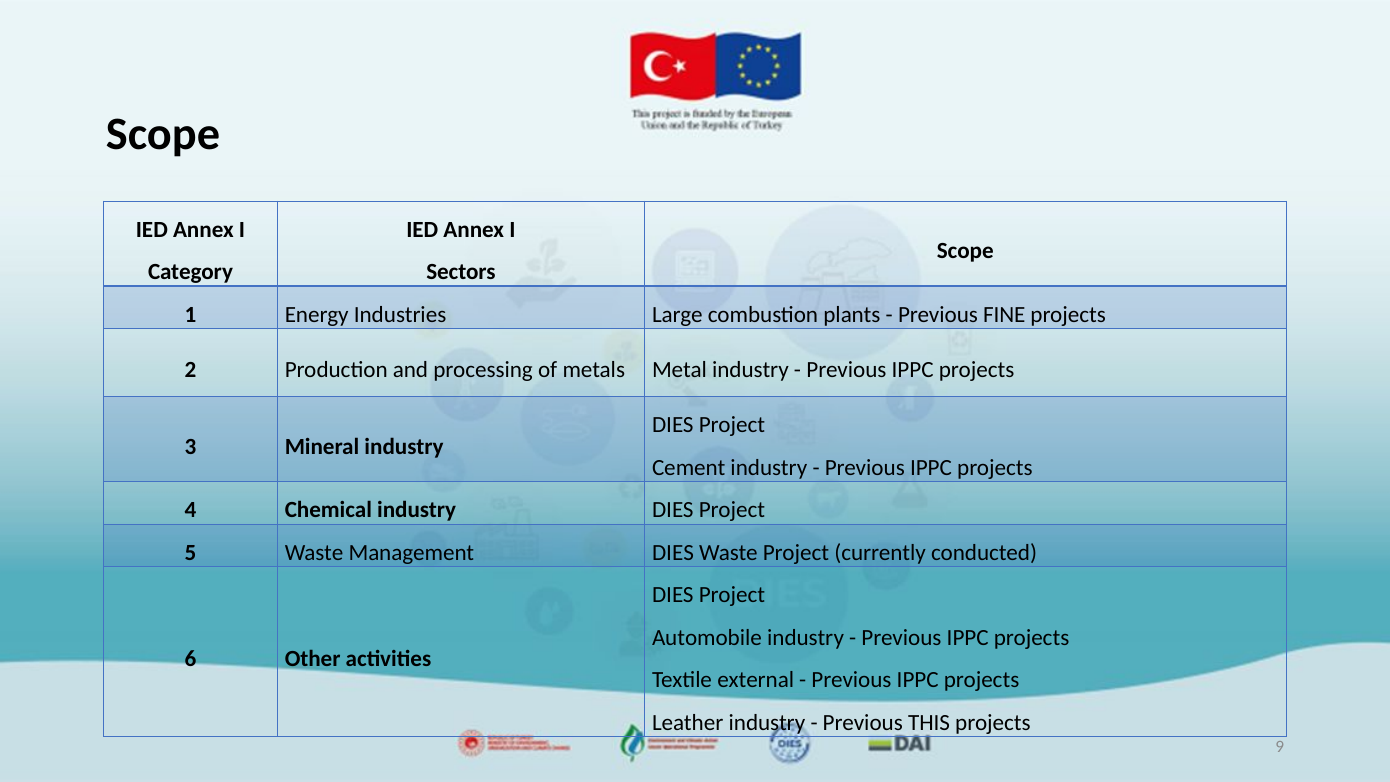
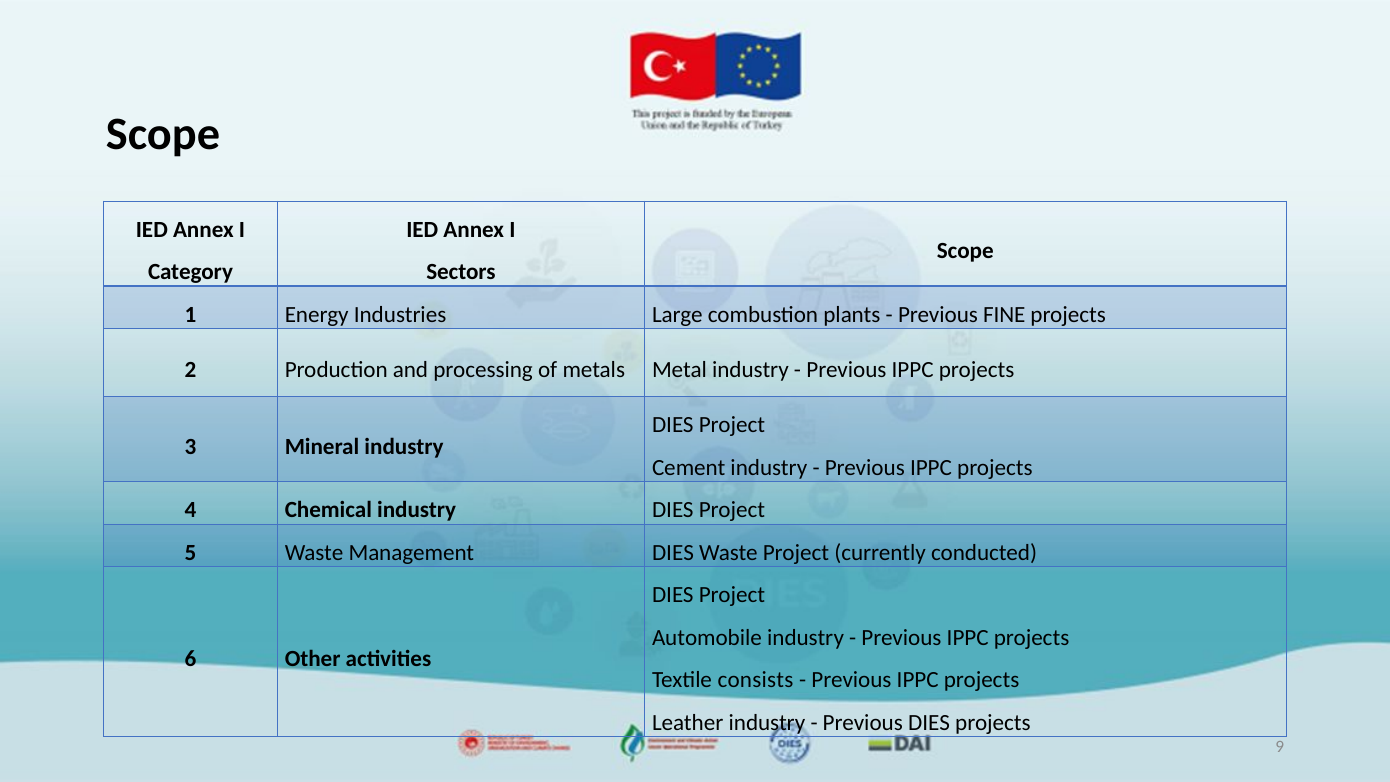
external: external -> consists
Previous THIS: THIS -> DIES
